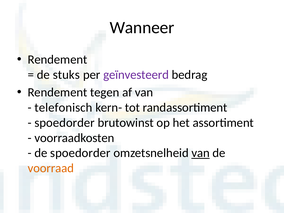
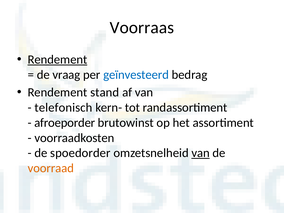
Wanneer: Wanneer -> Voorraas
Rendement at (57, 60) underline: none -> present
stuks: stuks -> vraag
geïnvesteerd colour: purple -> blue
tegen: tegen -> stand
spoedorder at (65, 123): spoedorder -> afroeporder
